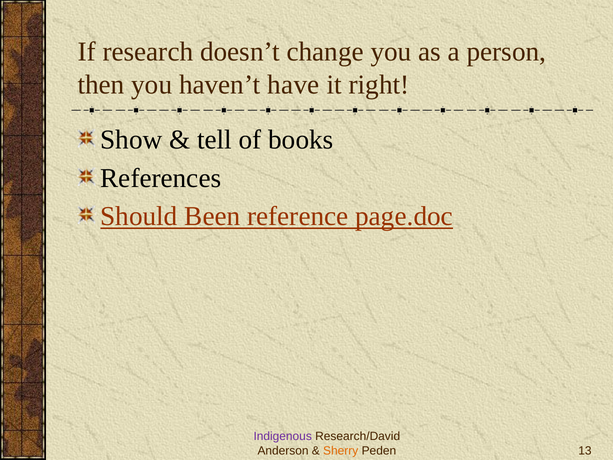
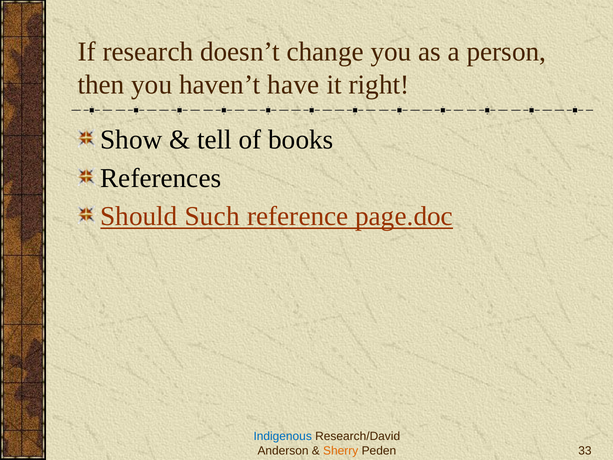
Been: Been -> Such
Indigenous colour: purple -> blue
13: 13 -> 33
